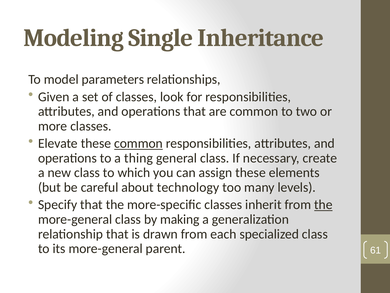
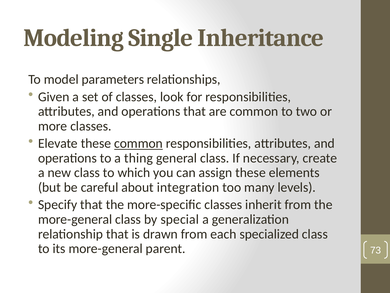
technology: technology -> integration
the at (323, 204) underline: present -> none
making: making -> special
61: 61 -> 73
